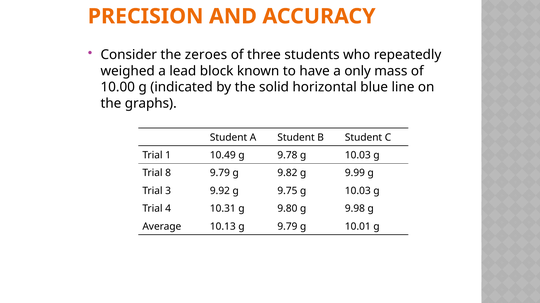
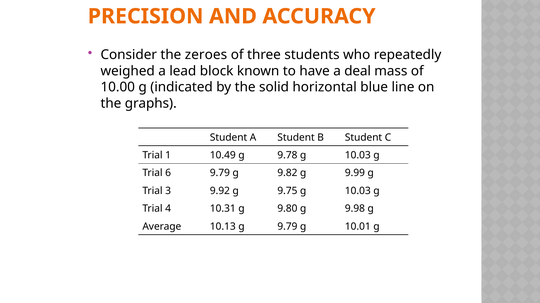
only: only -> deal
8: 8 -> 6
